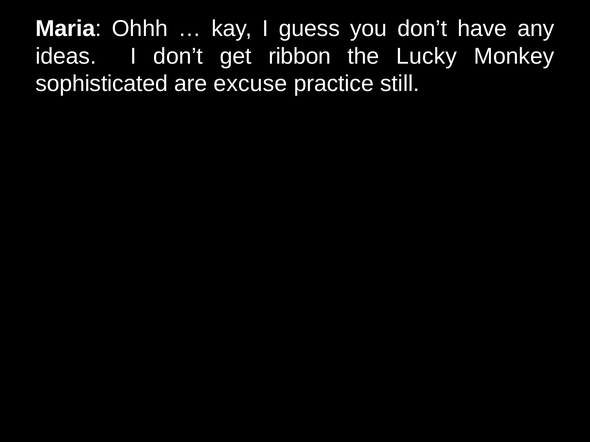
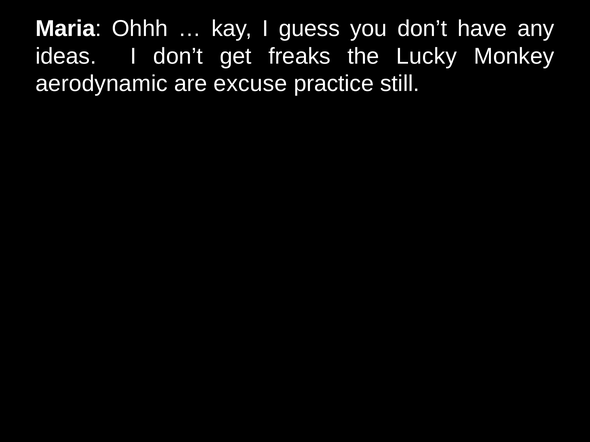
ribbon: ribbon -> freaks
sophisticated: sophisticated -> aerodynamic
